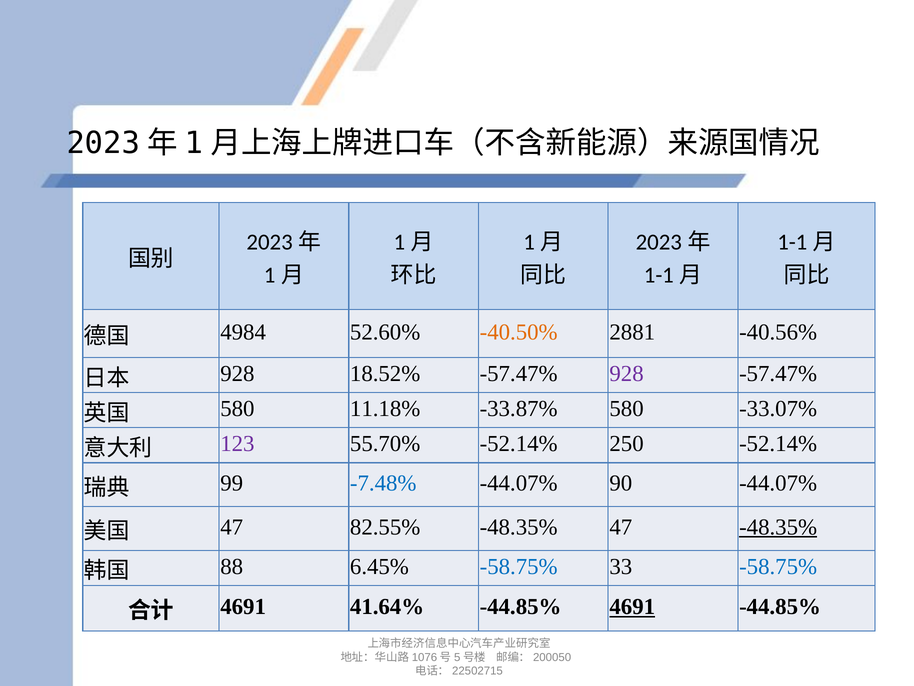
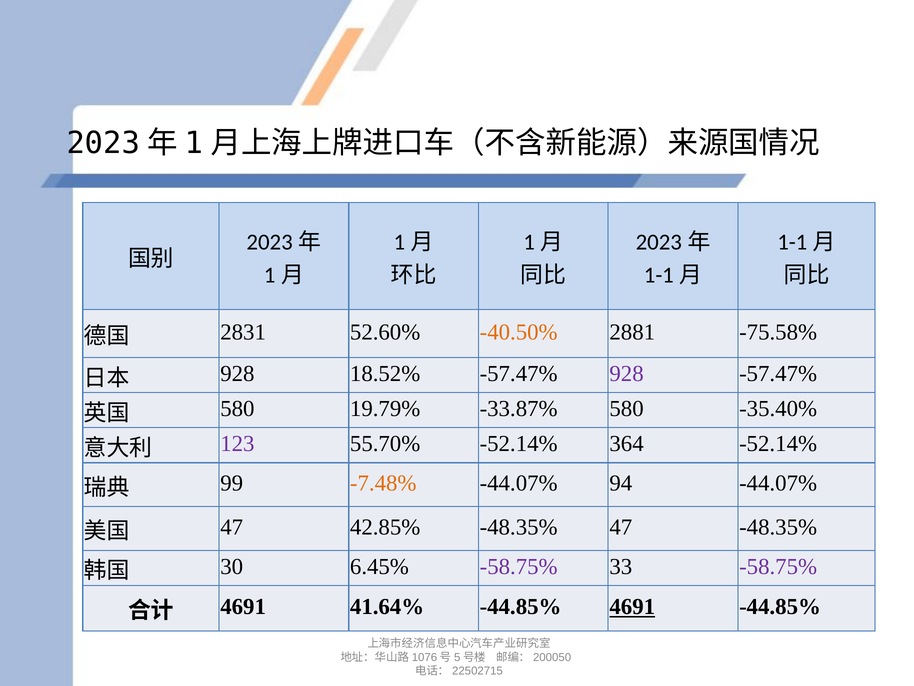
4984: 4984 -> 2831
-40.56%: -40.56% -> -75.58%
11.18%: 11.18% -> 19.79%
-33.07%: -33.07% -> -35.40%
250: 250 -> 364
-7.48% colour: blue -> orange
90: 90 -> 94
82.55%: 82.55% -> 42.85%
-48.35% at (778, 527) underline: present -> none
88: 88 -> 30
-58.75% at (519, 566) colour: blue -> purple
-58.75% at (778, 566) colour: blue -> purple
